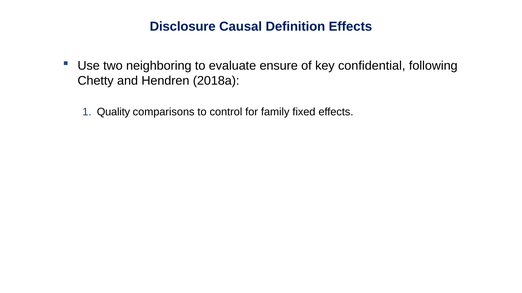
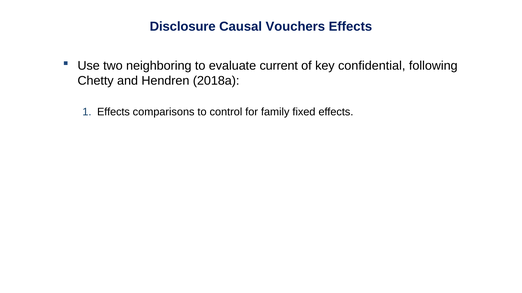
Definition: Definition -> Vouchers
ensure: ensure -> current
Quality at (113, 112): Quality -> Effects
